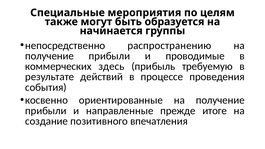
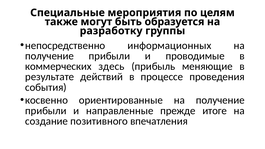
начинается: начинается -> разработку
распространению: распространению -> информационных
требуемую: требуемую -> меняющие
